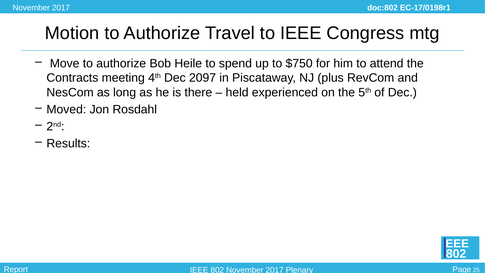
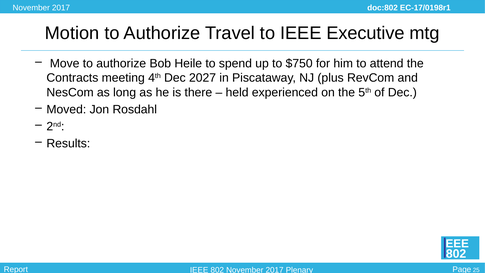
Congress: Congress -> Executive
2097: 2097 -> 2027
